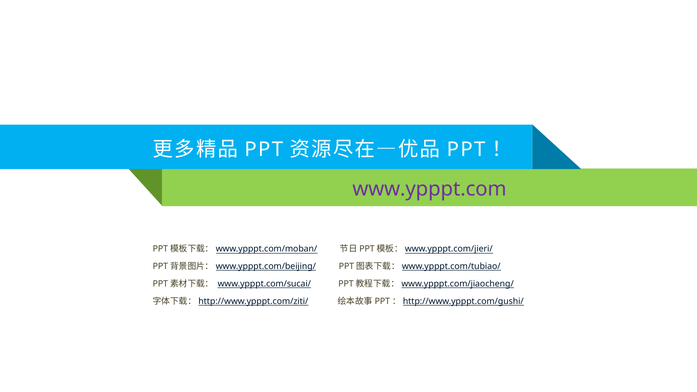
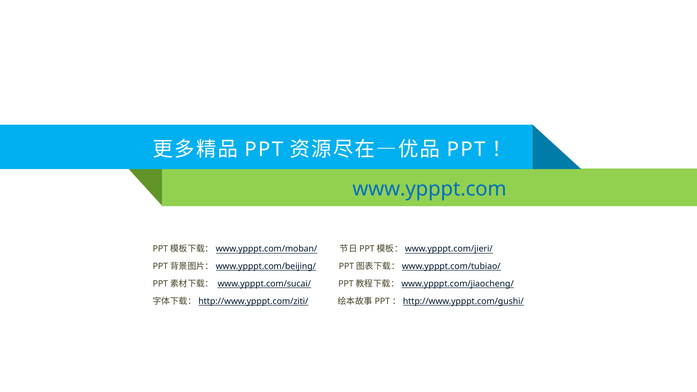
www.ypppt.com colour: purple -> blue
